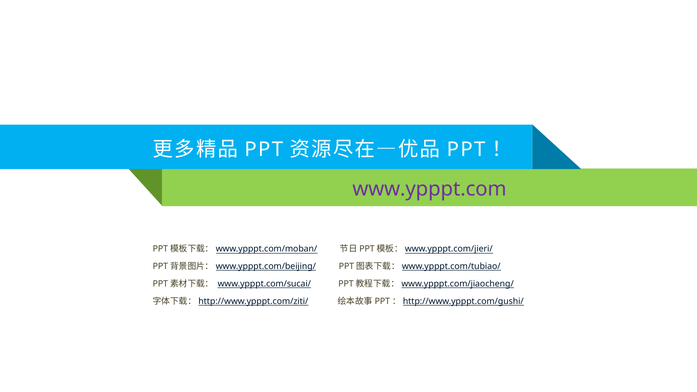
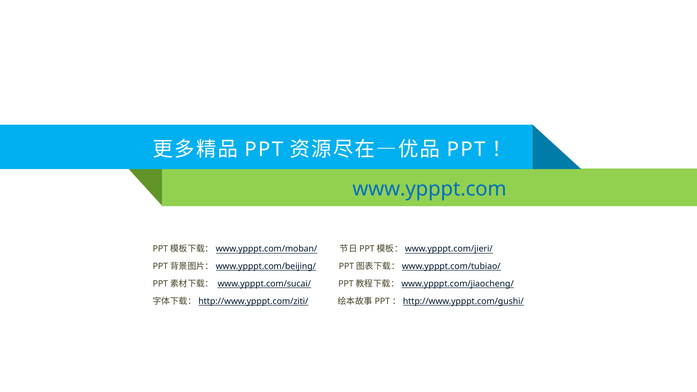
www.ypppt.com colour: purple -> blue
